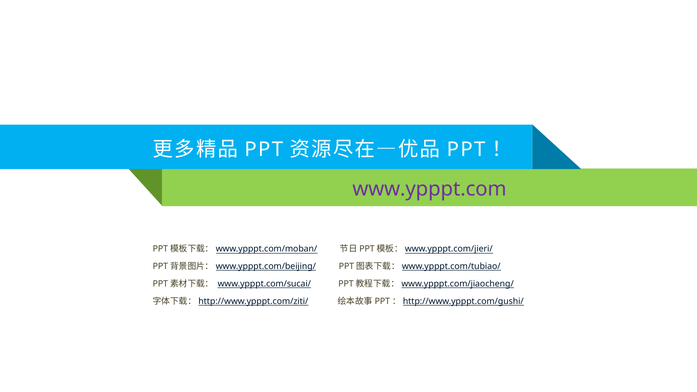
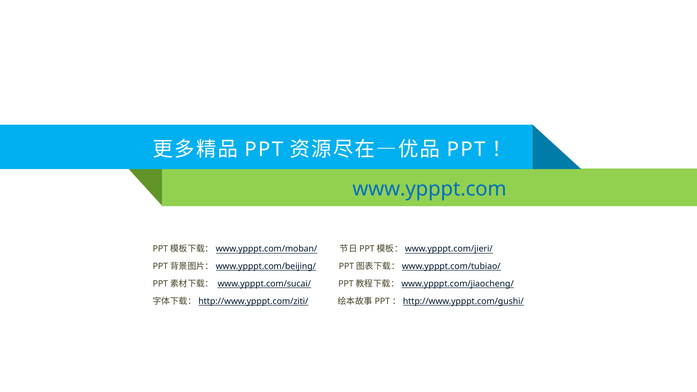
www.ypppt.com colour: purple -> blue
